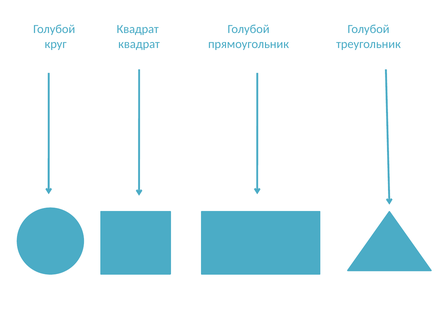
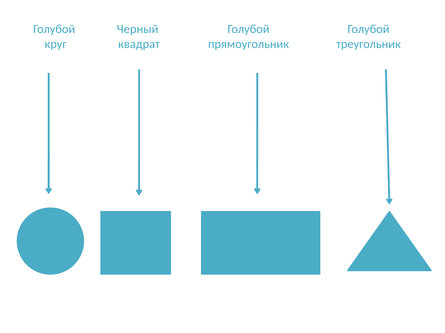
Квадрат at (138, 29): Квадрат -> Черный
